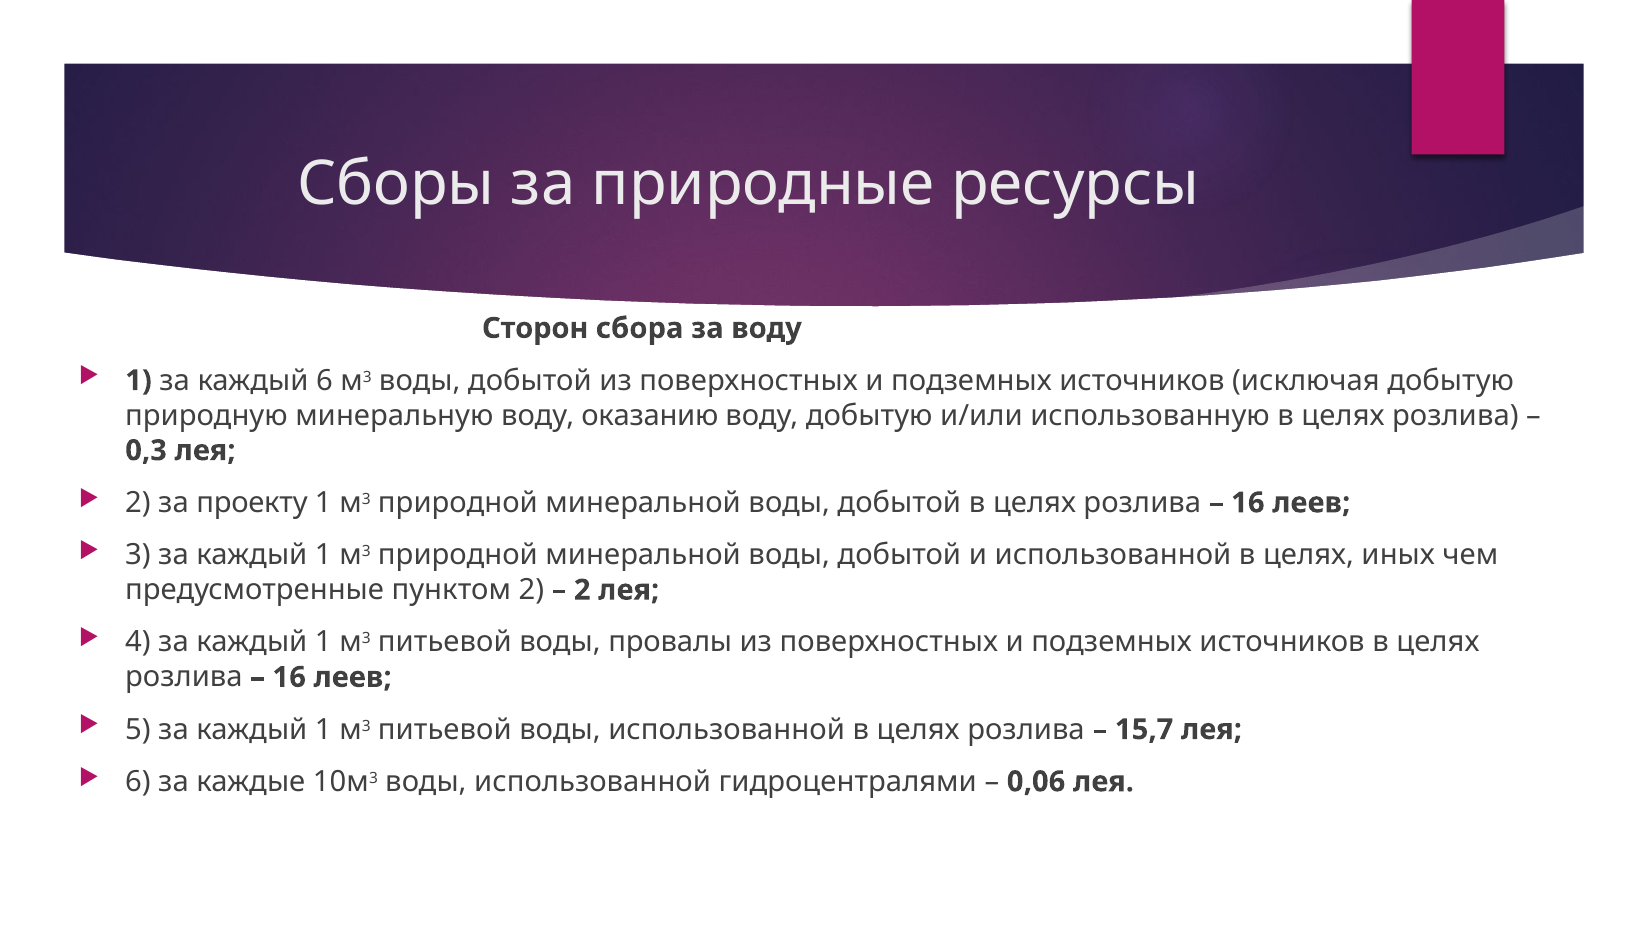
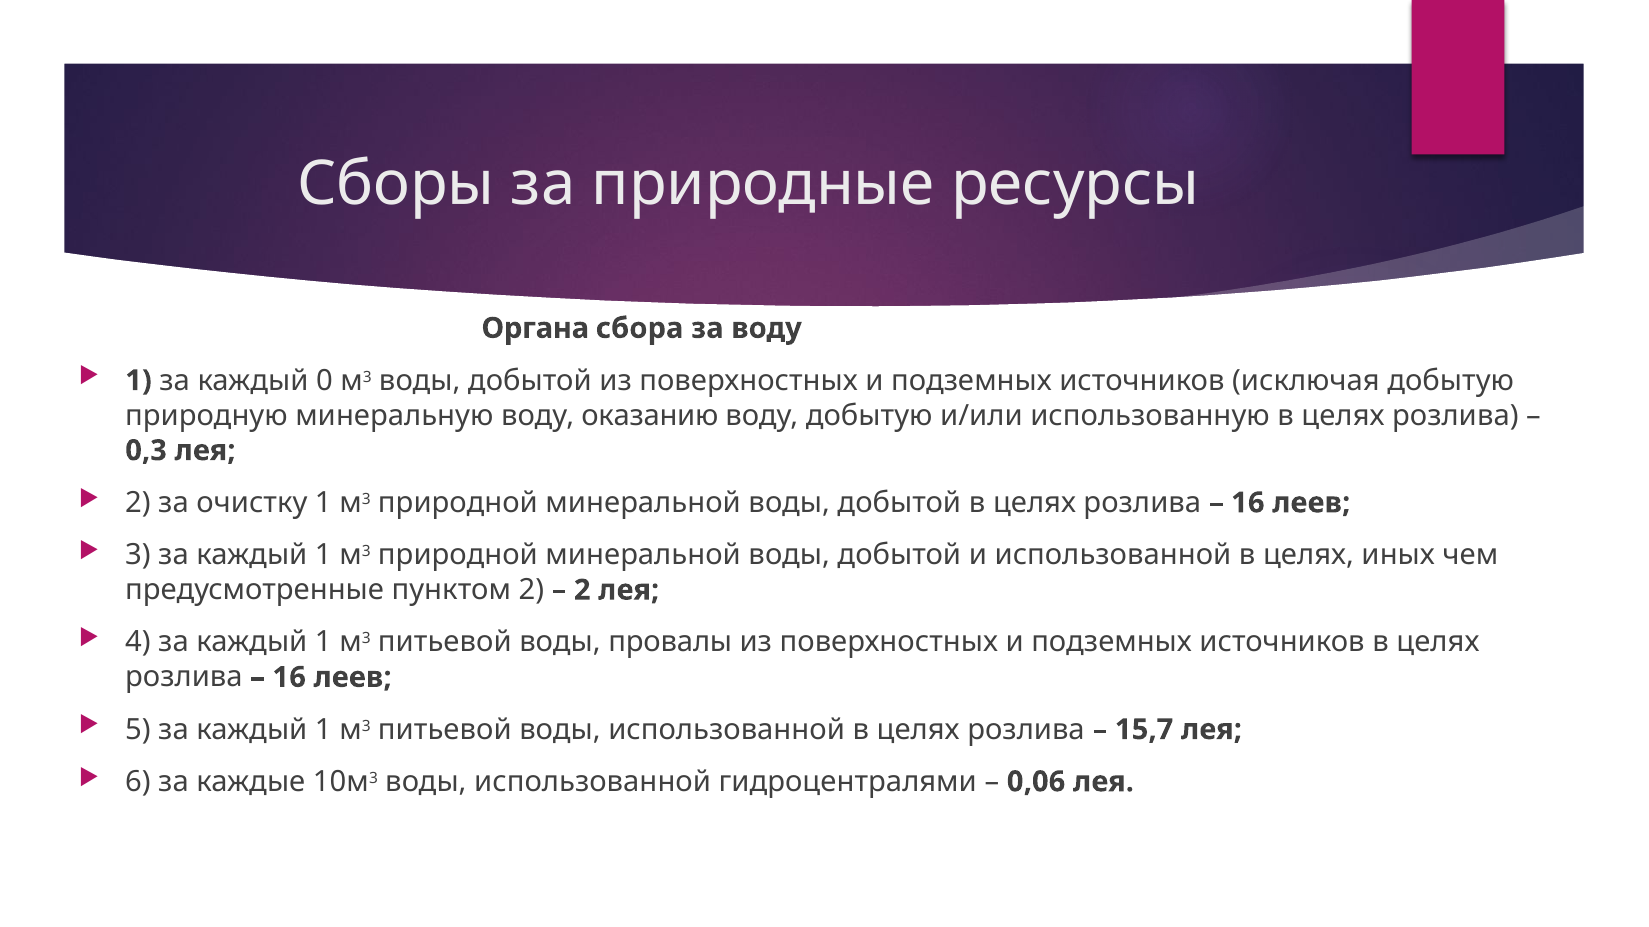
Сторон: Сторон -> Органа
каждый 6: 6 -> 0
проекту: проекту -> очистку
